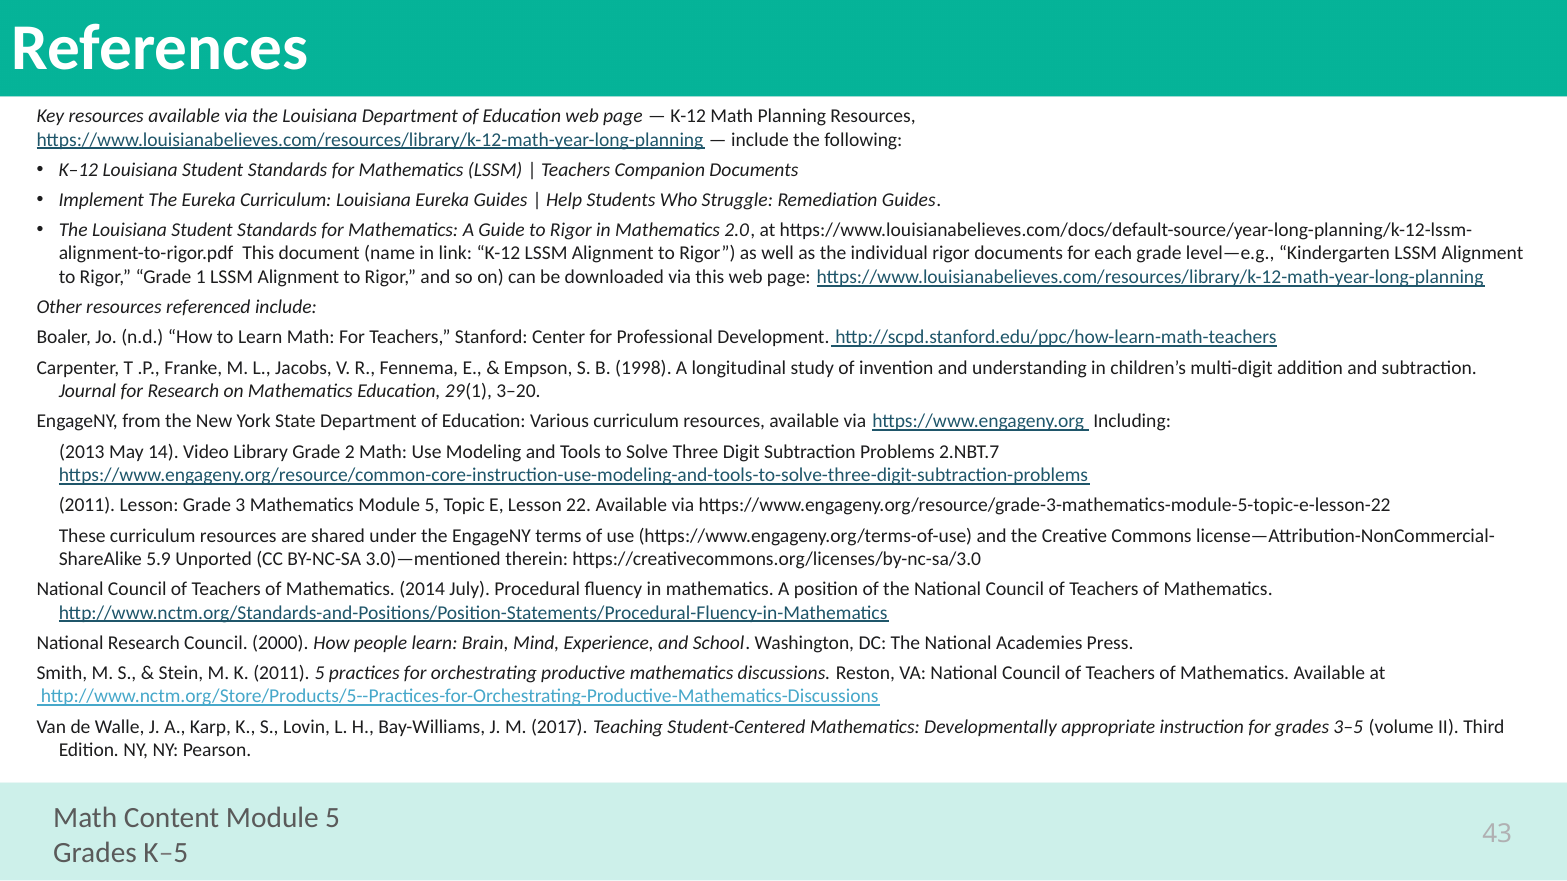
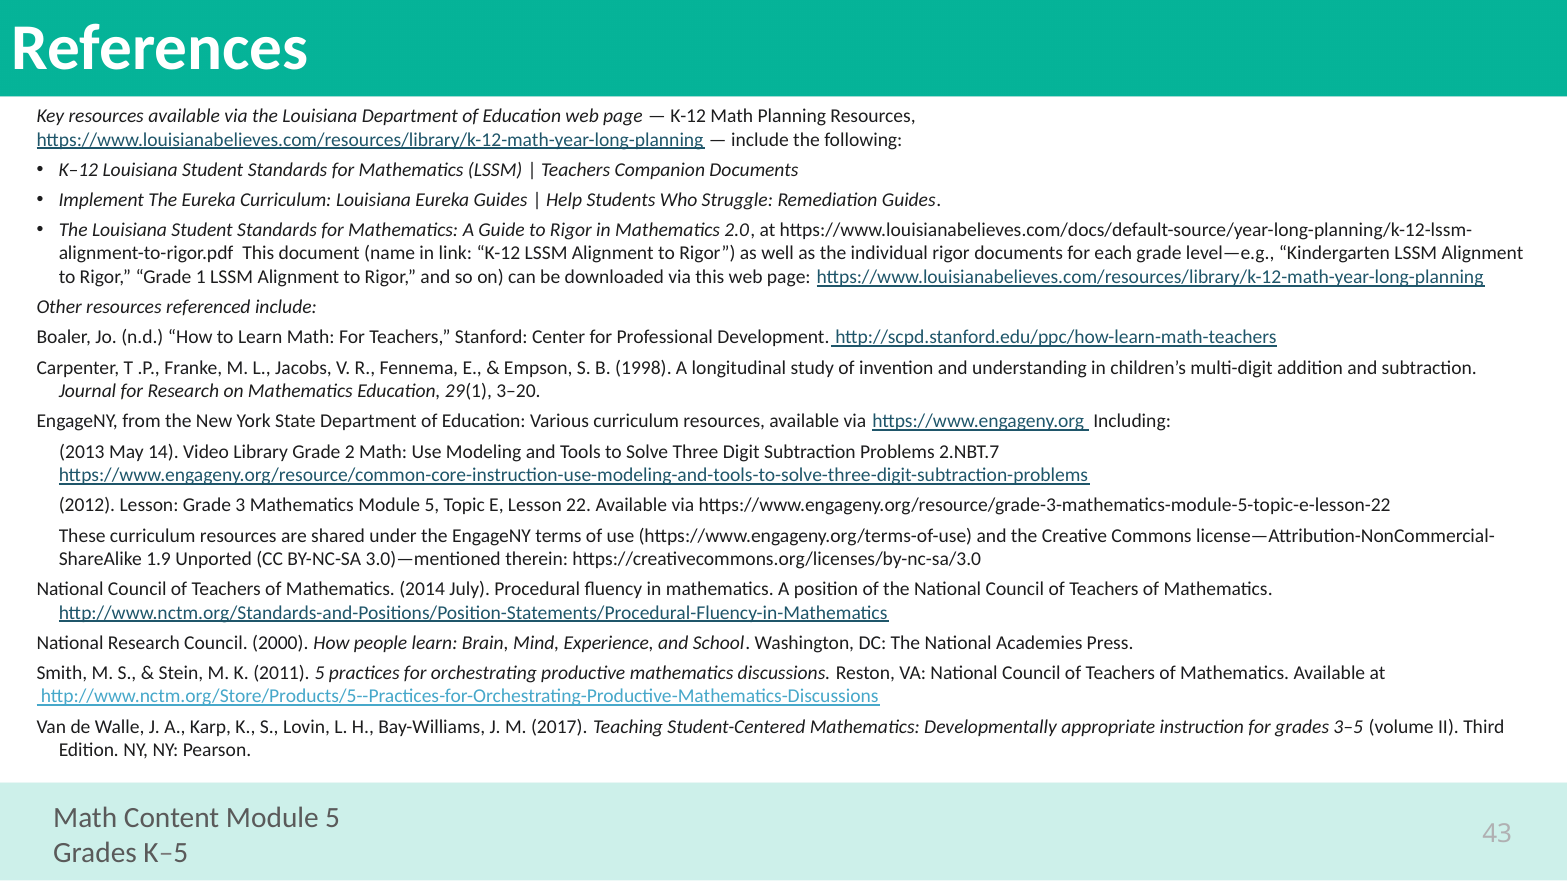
2011 at (87, 506): 2011 -> 2012
5.9: 5.9 -> 1.9
